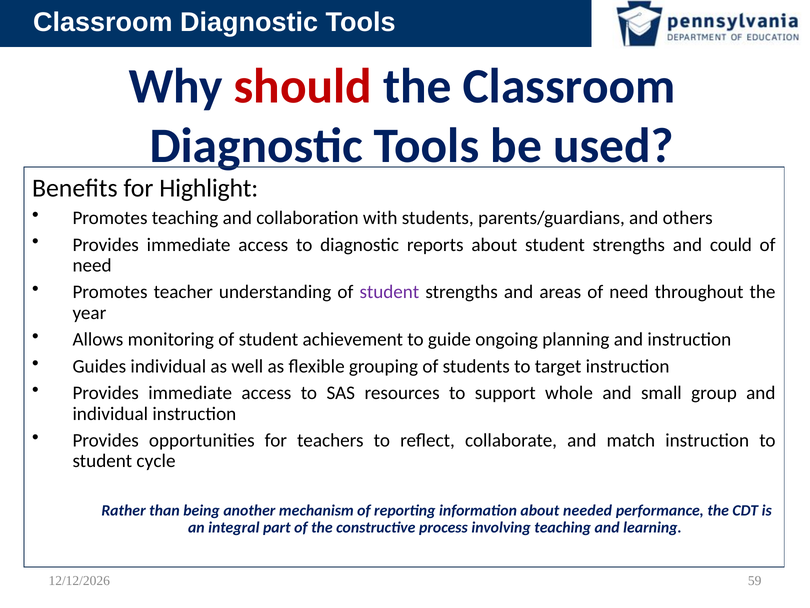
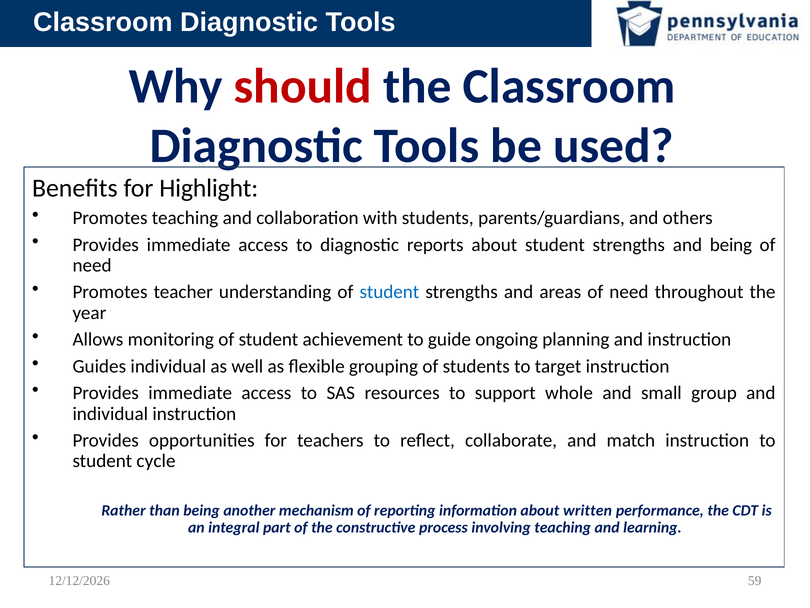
and could: could -> being
student at (389, 292) colour: purple -> blue
needed: needed -> written
